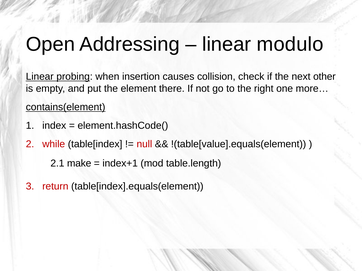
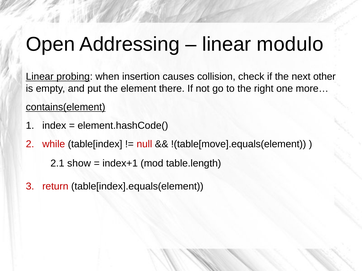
!(table[value].equals(element: !(table[value].equals(element -> !(table[move].equals(element
make: make -> show
